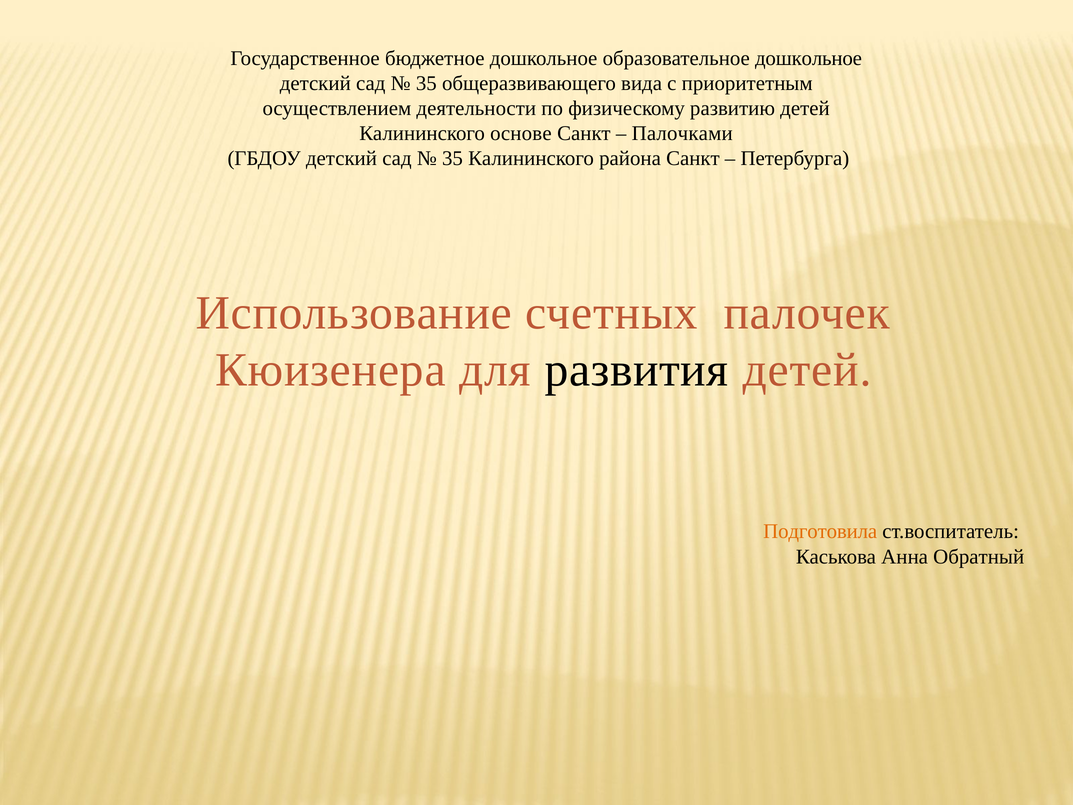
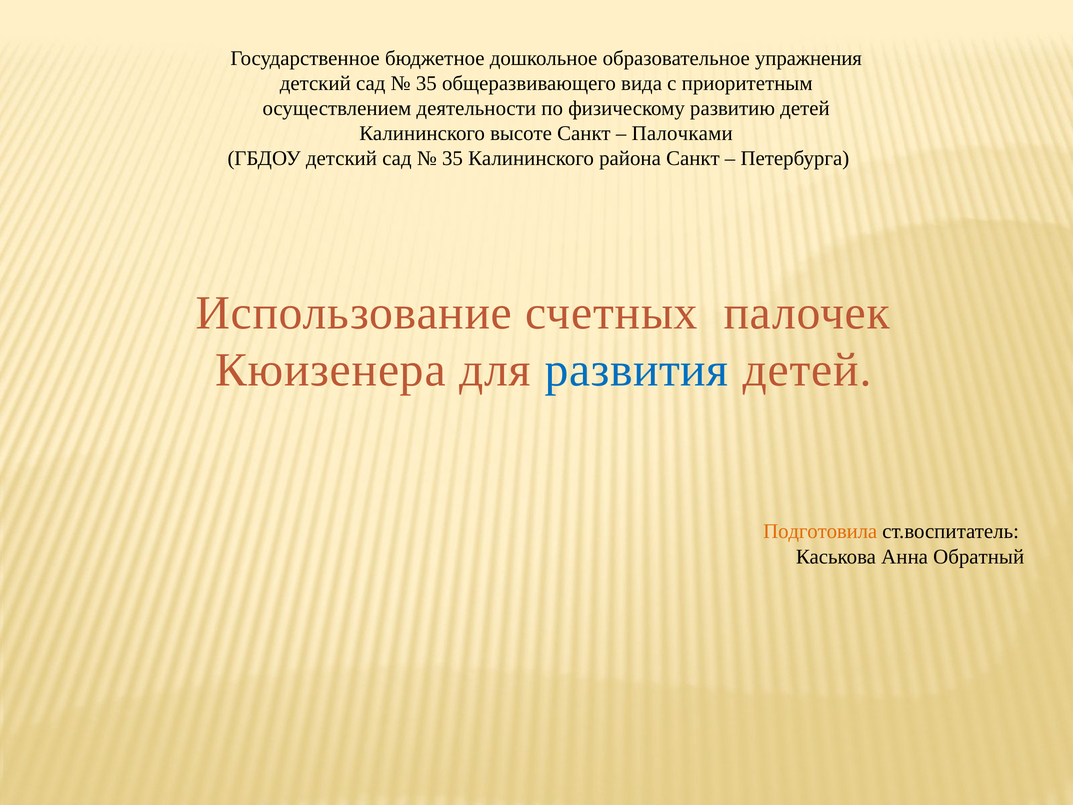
образовательное дошкольное: дошкольное -> упражнения
основе: основе -> высоте
развития colour: black -> blue
